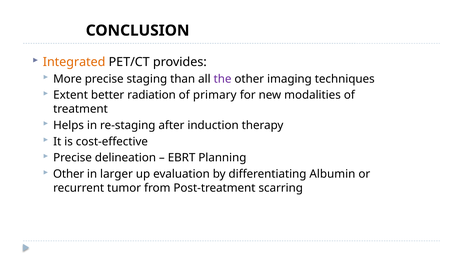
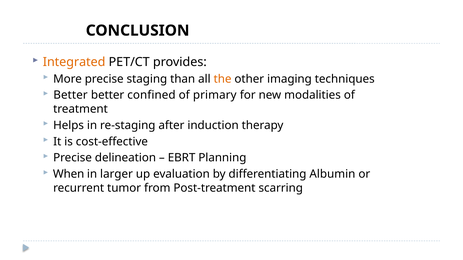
the colour: purple -> orange
Extent at (71, 95): Extent -> Better
radiation: radiation -> confined
Other at (69, 174): Other -> When
